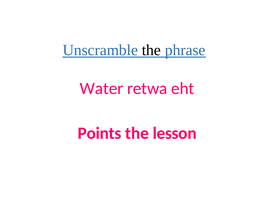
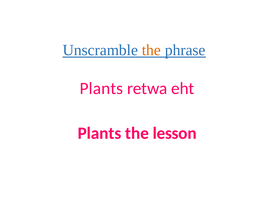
the at (151, 50) colour: black -> orange
Water at (101, 88): Water -> Plants
Points at (100, 133): Points -> Plants
